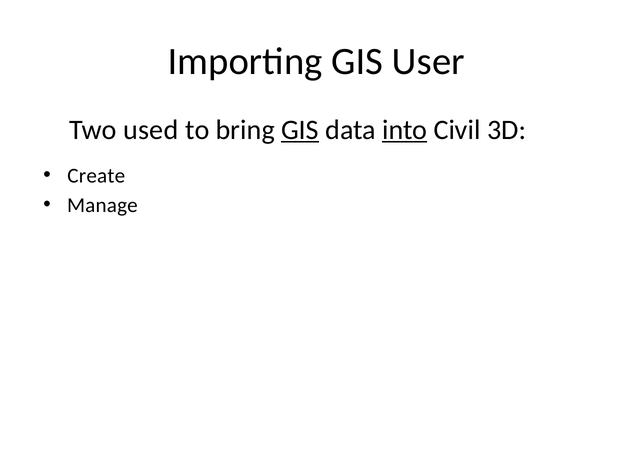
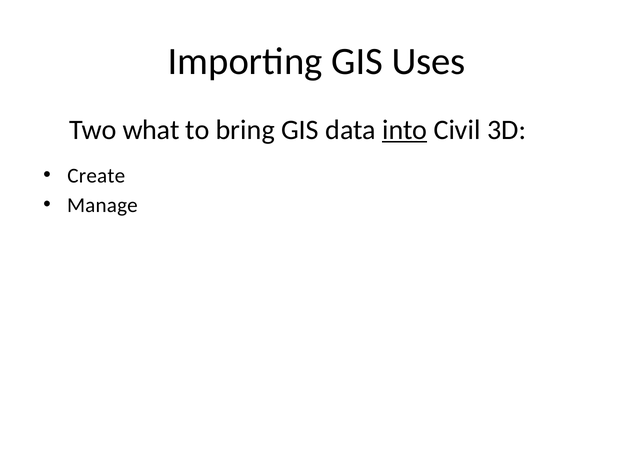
User: User -> Uses
used: used -> what
GIS at (300, 130) underline: present -> none
